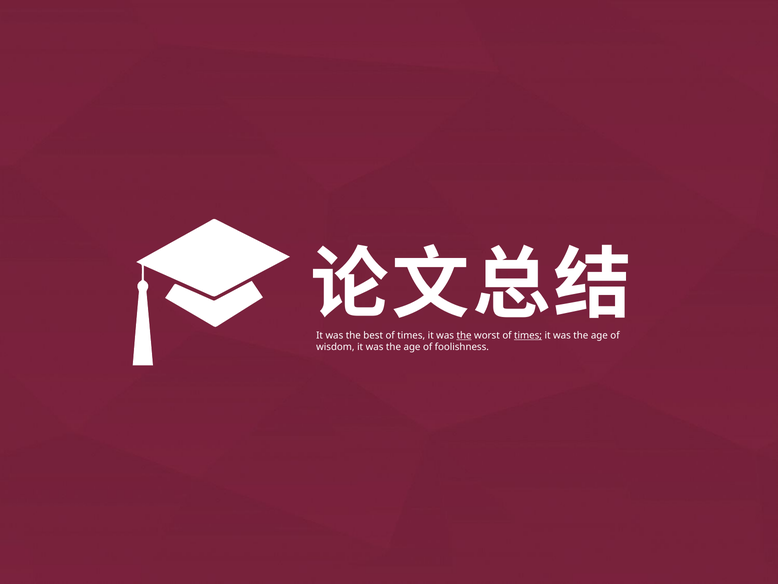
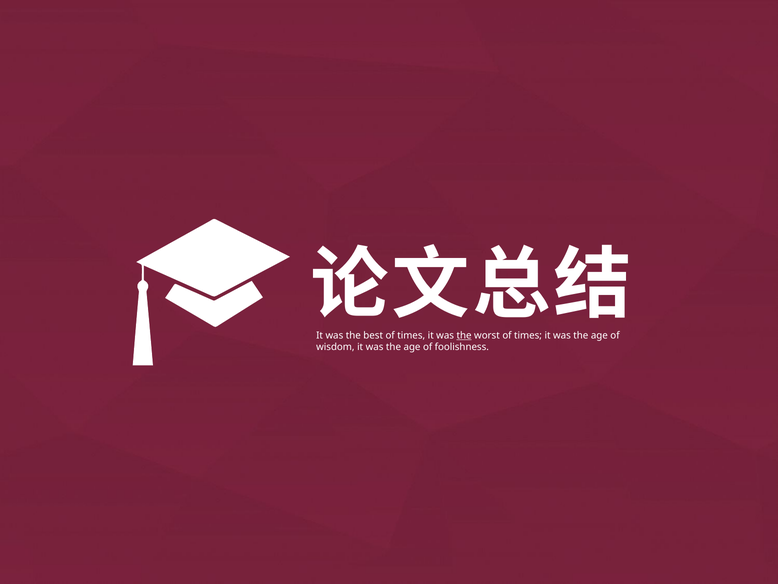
times at (528, 335) underline: present -> none
